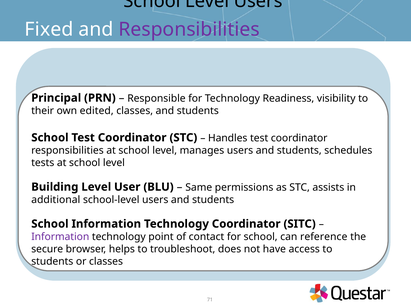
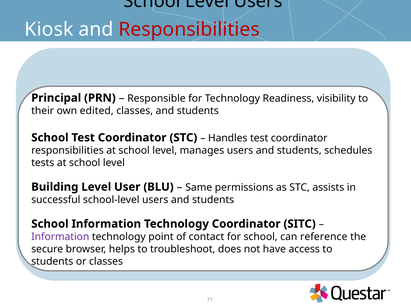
Fixed: Fixed -> Kiosk
Responsibilities at (189, 29) colour: purple -> red
additional: additional -> successful
